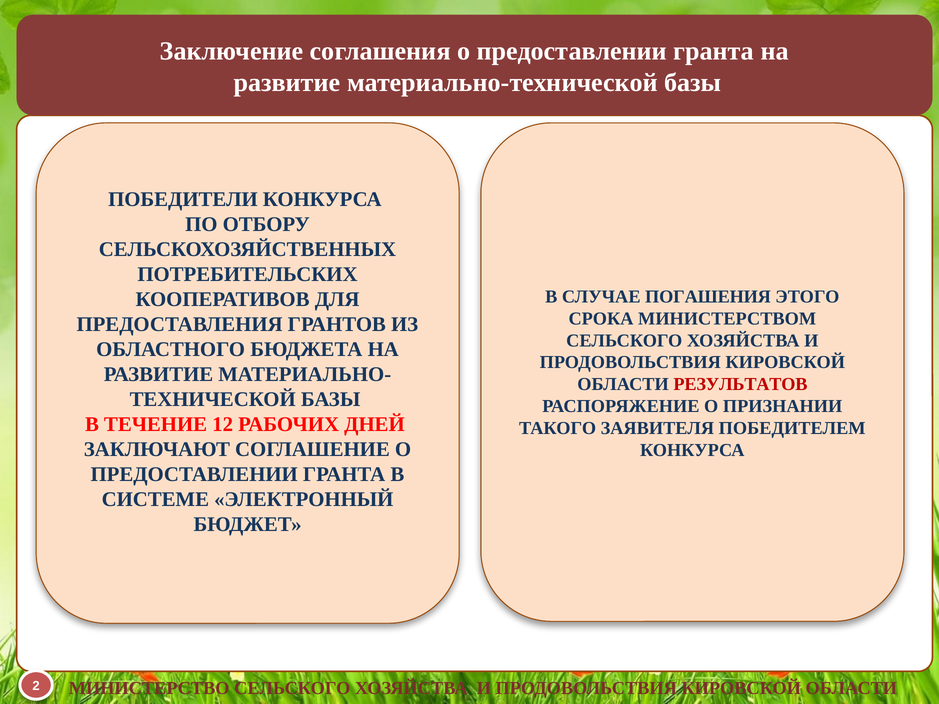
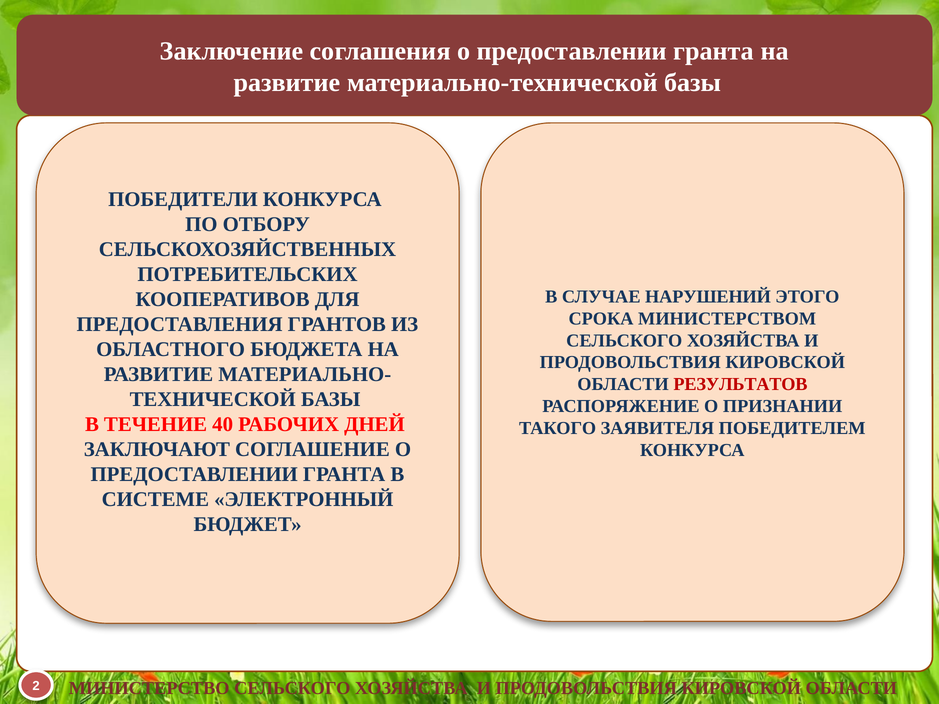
ПОГАШЕНИЯ: ПОГАШЕНИЯ -> НАРУШЕНИЙ
12: 12 -> 40
